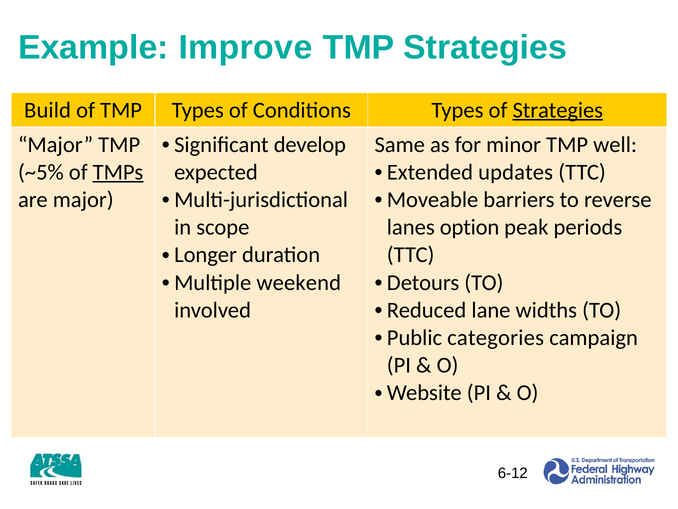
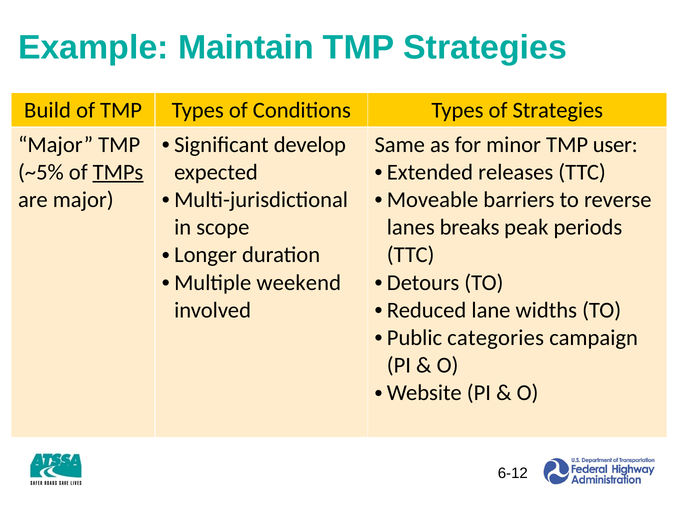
Improve: Improve -> Maintain
Strategies at (558, 110) underline: present -> none
well: well -> user
updates: updates -> releases
option: option -> breaks
